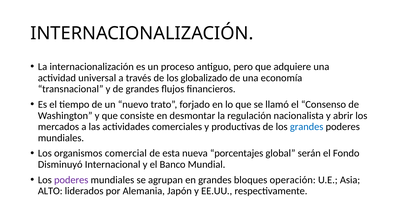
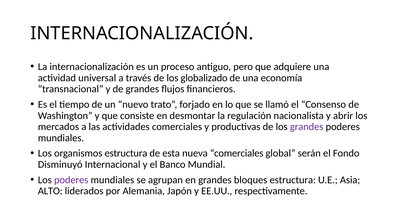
grandes at (307, 127) colour: blue -> purple
organismos comercial: comercial -> estructura
nueva porcentajes: porcentajes -> comerciales
bloques operación: operación -> estructura
